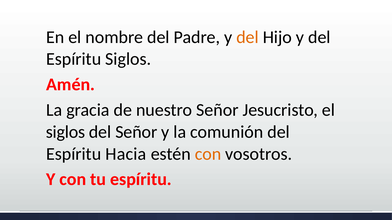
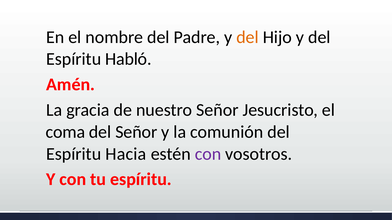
Espíritu Siglos: Siglos -> Habló
siglos at (65, 132): siglos -> coma
con at (208, 154) colour: orange -> purple
